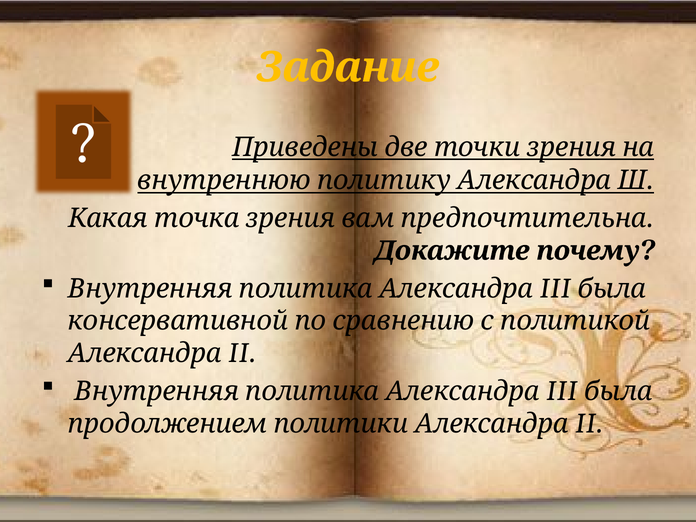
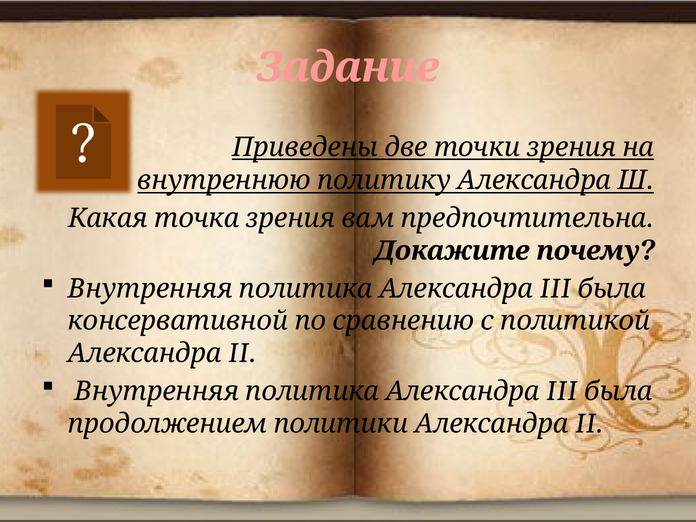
Задание colour: yellow -> pink
